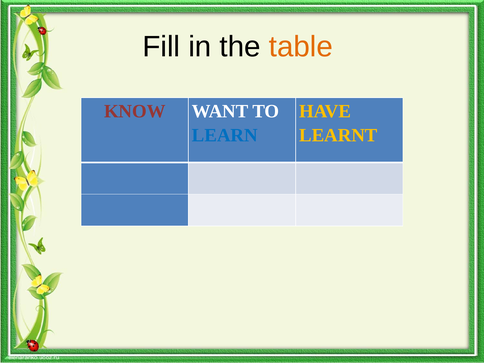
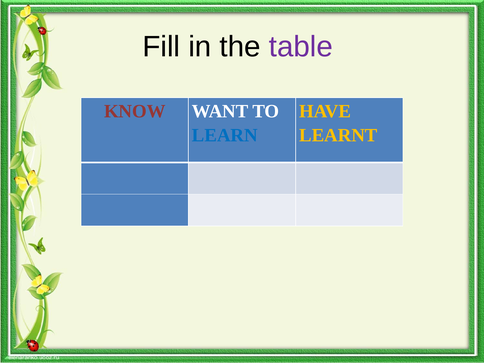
table colour: orange -> purple
